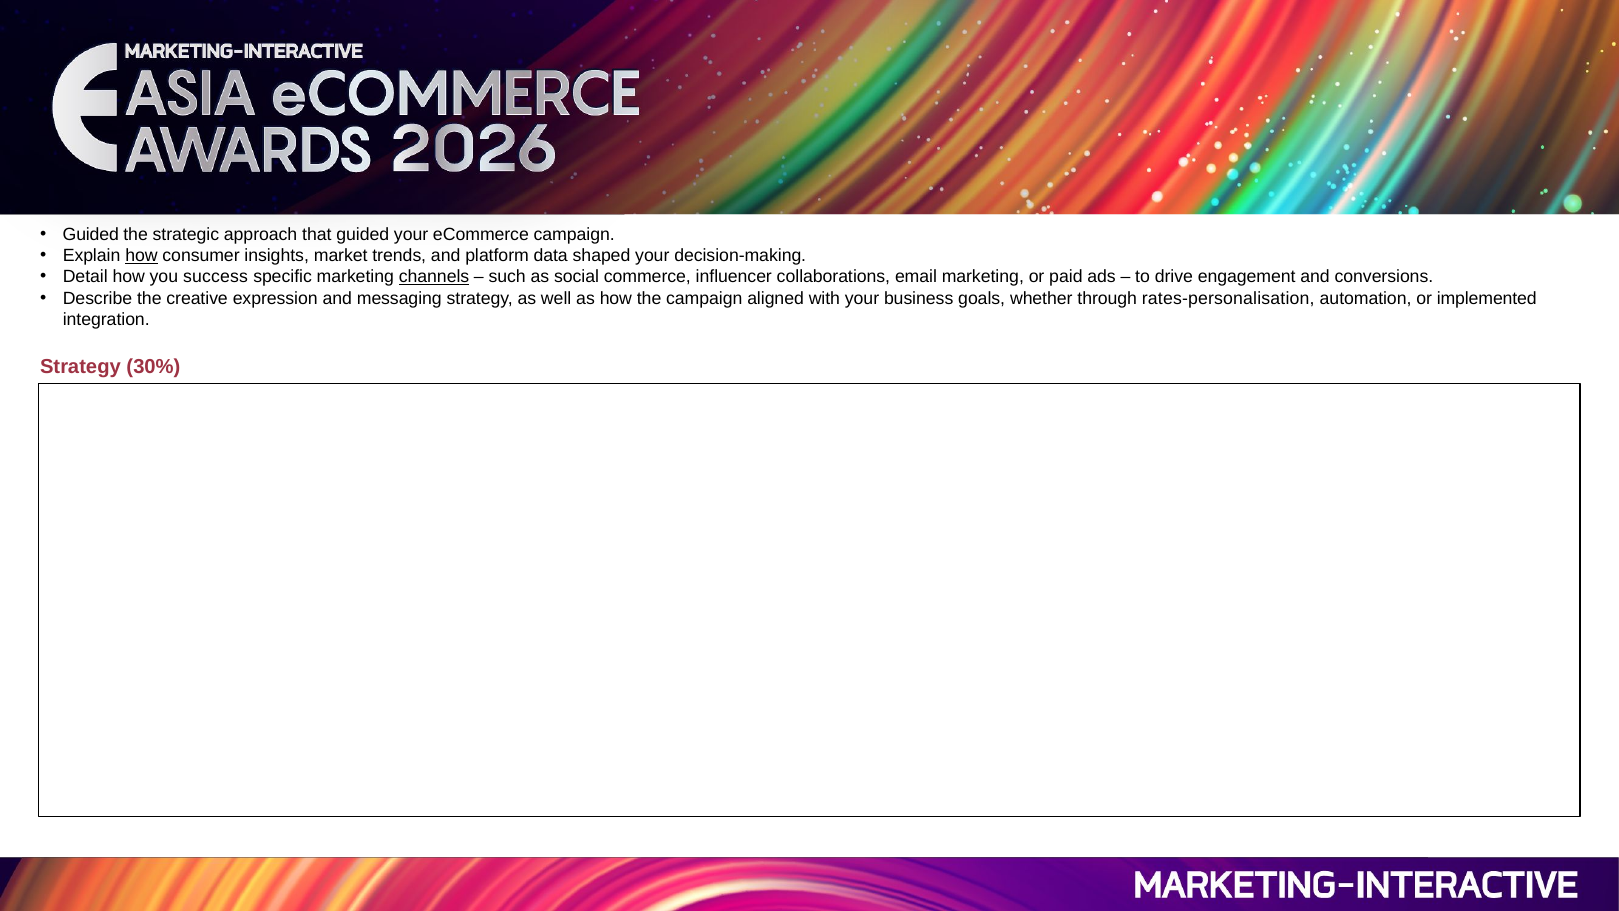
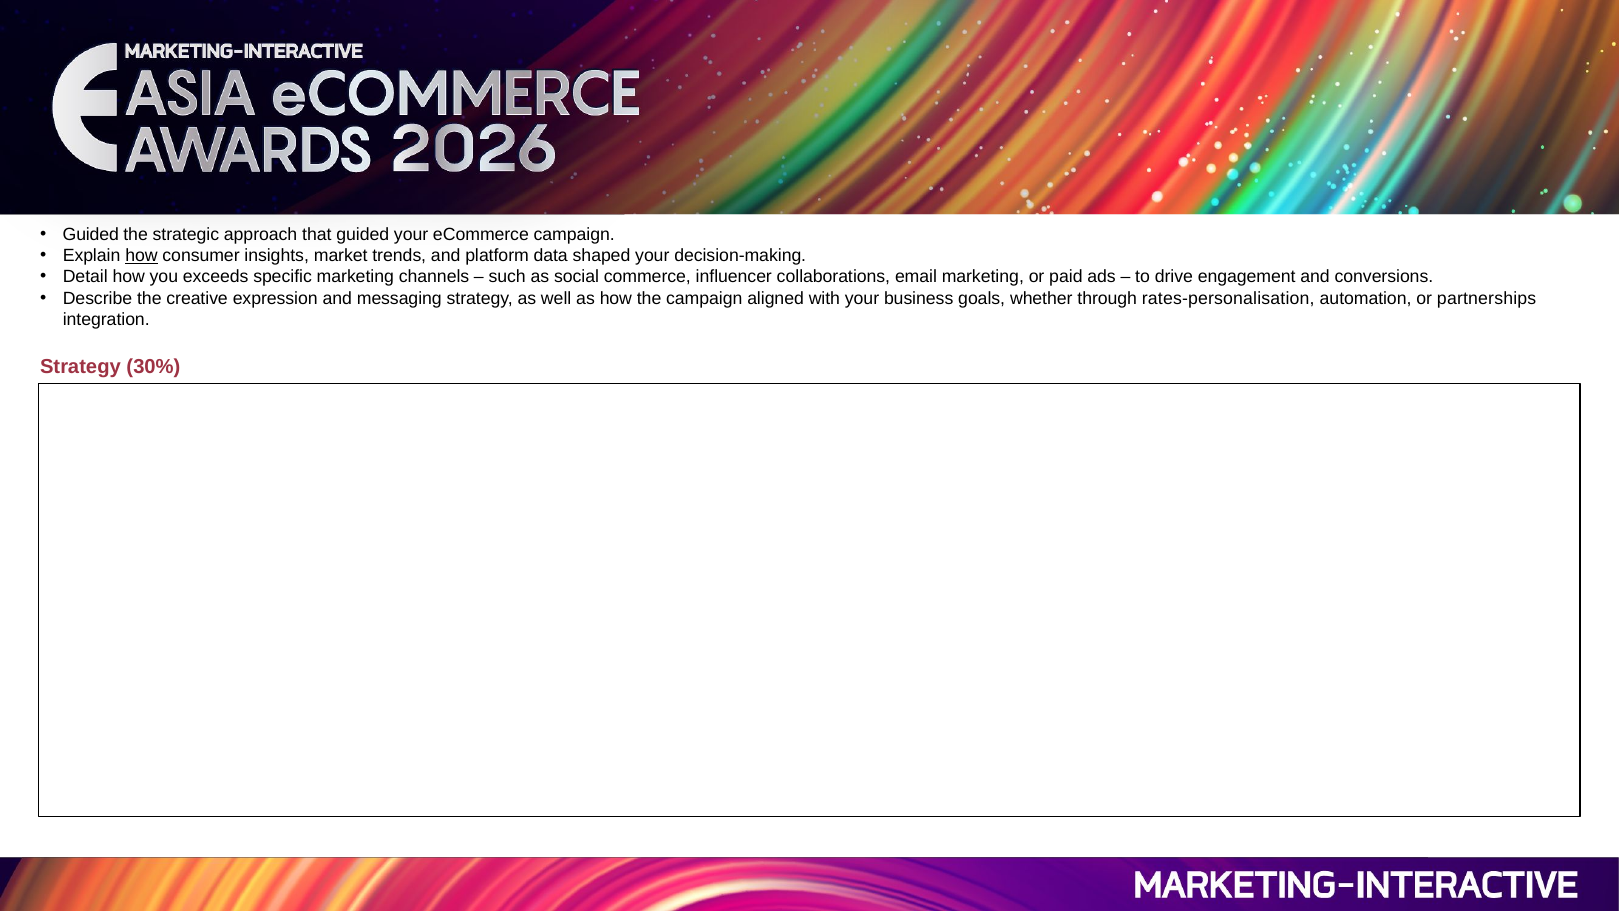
success: success -> exceeds
channels underline: present -> none
implemented: implemented -> partnerships
